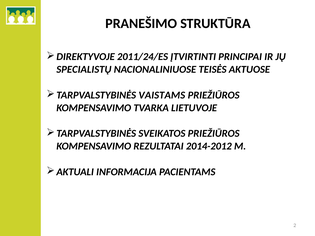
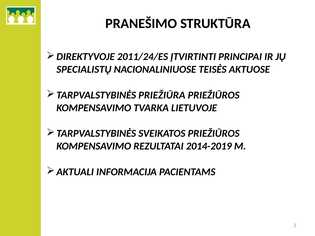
VAISTAMS: VAISTAMS -> PRIEŽIŪRA
2014-2012: 2014-2012 -> 2014-2019
